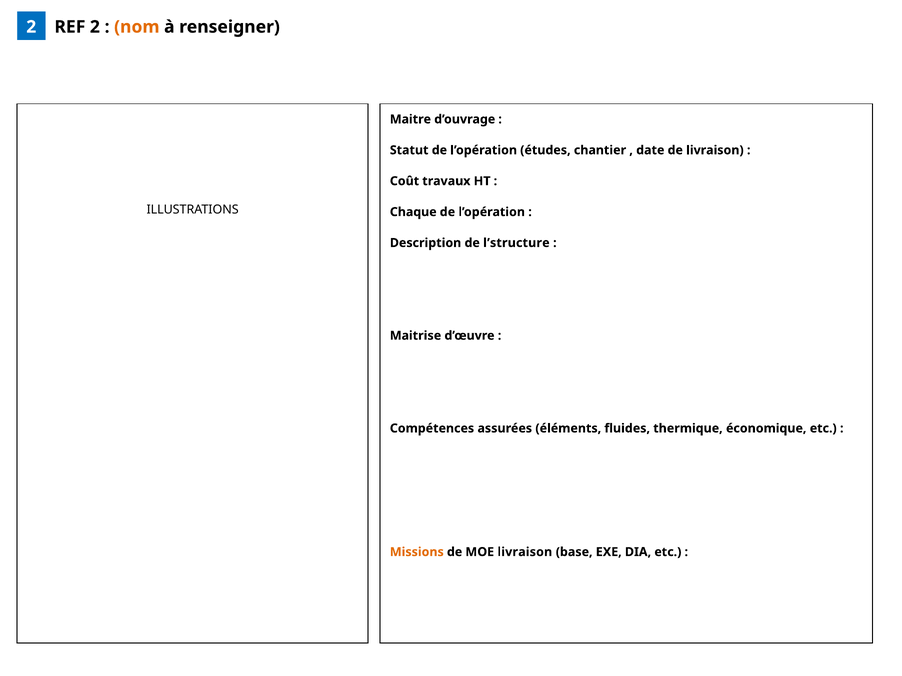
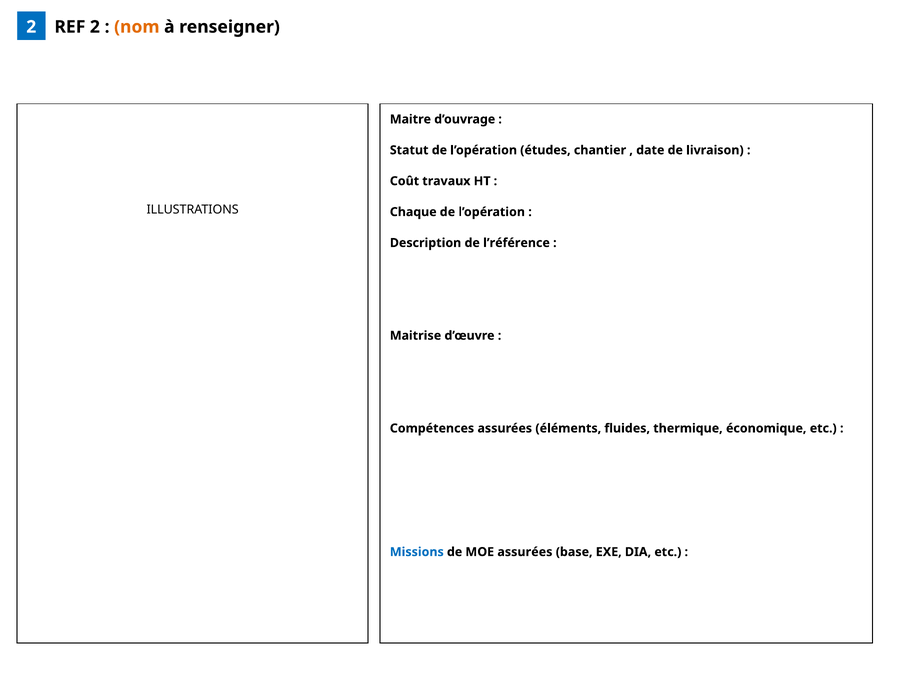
l’structure: l’structure -> l’référence
Missions colour: orange -> blue
MOE livraison: livraison -> assurées
